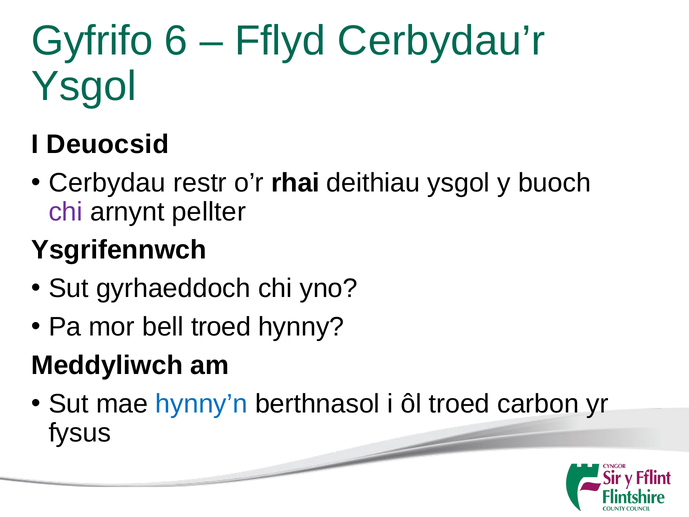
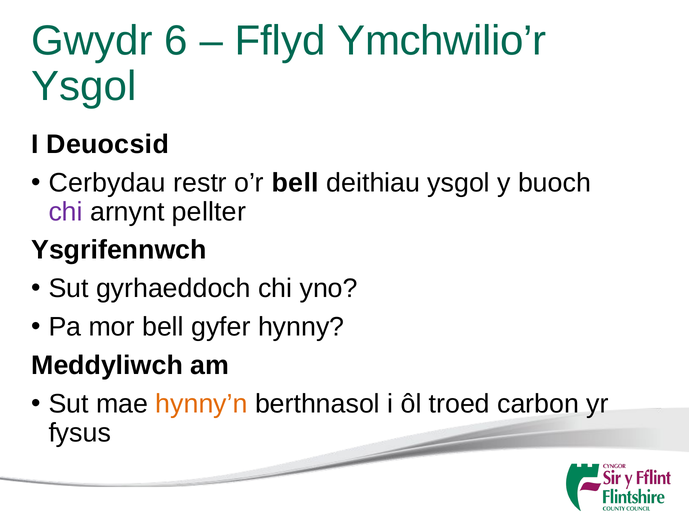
Gyfrifo: Gyfrifo -> Gwydr
Cerbydau’r: Cerbydau’r -> Ymchwilio’r
o’r rhai: rhai -> bell
bell troed: troed -> gyfer
hynny’n colour: blue -> orange
